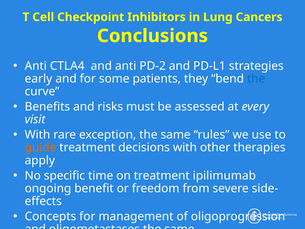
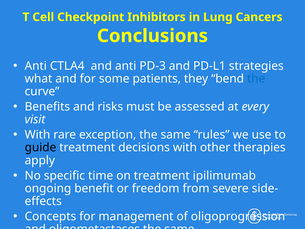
PD-2: PD-2 -> PD-3
early: early -> what
guide colour: orange -> black
